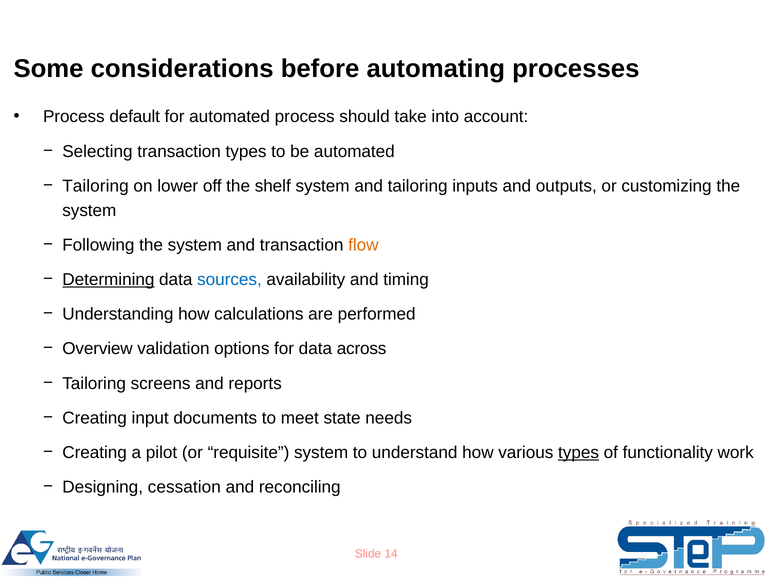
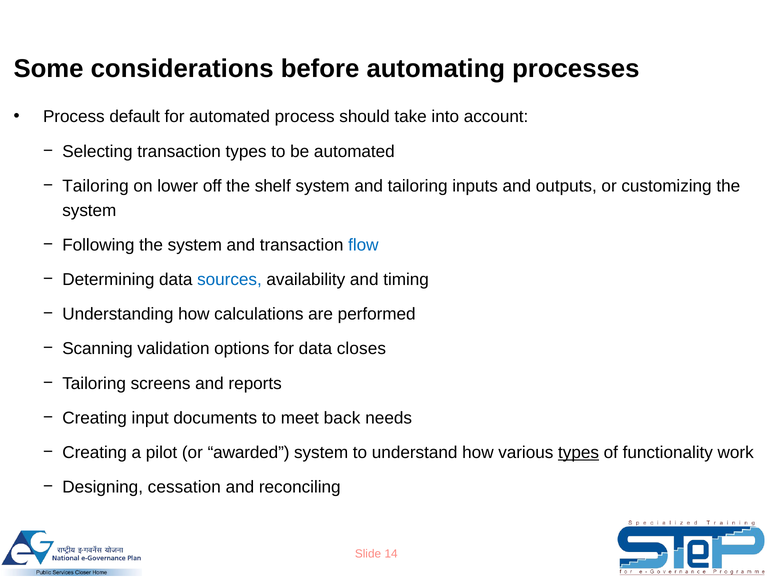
flow colour: orange -> blue
Determining underline: present -> none
Overview: Overview -> Scanning
across: across -> closes
state: state -> back
requisite: requisite -> awarded
